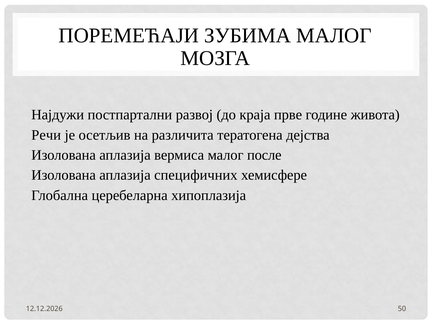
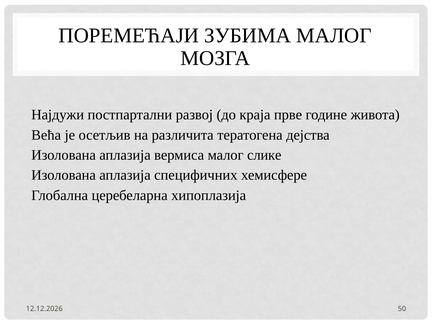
Речи: Речи -> Већа
после: после -> слике
